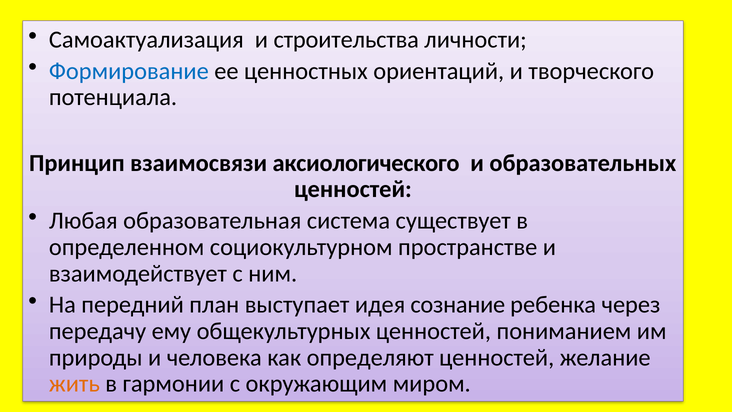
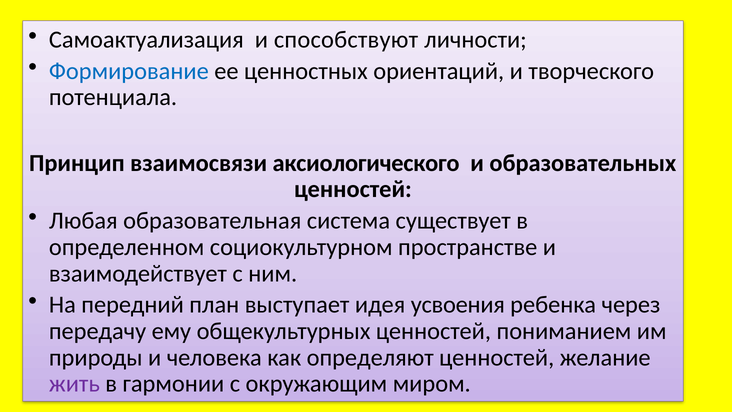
строительства: строительства -> способствуют
сознание: сознание -> усвоения
жить colour: orange -> purple
